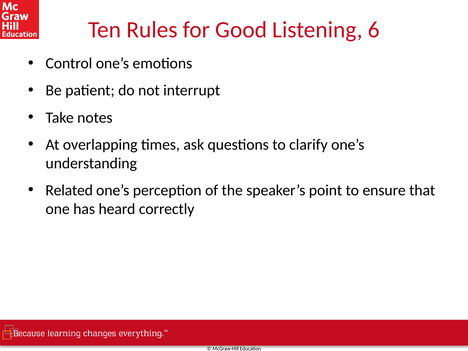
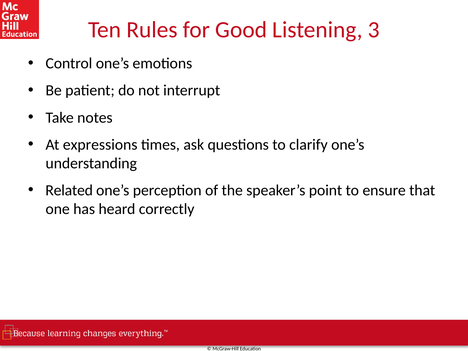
6: 6 -> 3
overlapping: overlapping -> expressions
